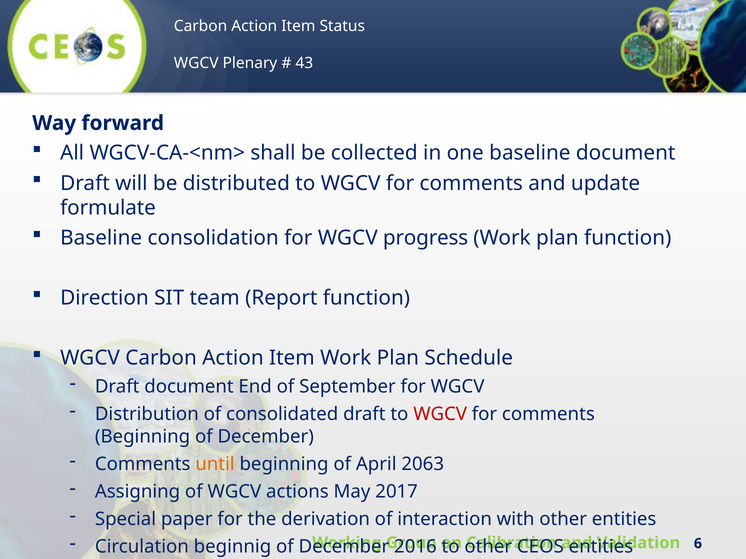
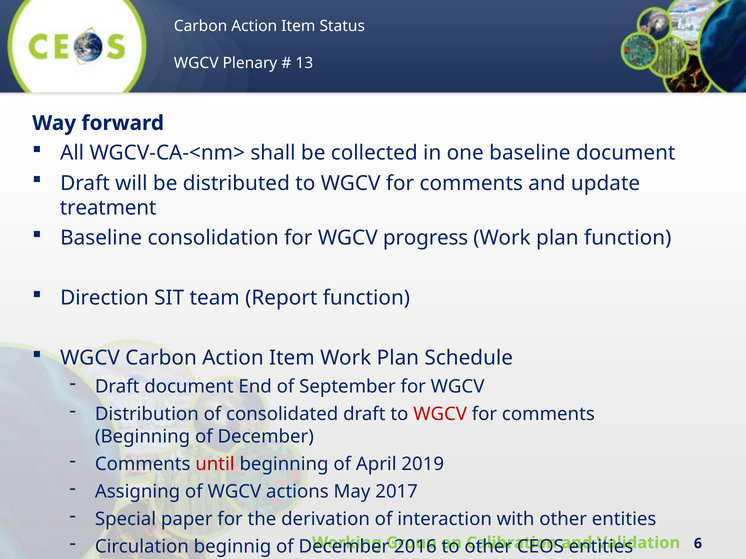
43: 43 -> 13
formulate: formulate -> treatment
until colour: orange -> red
2063: 2063 -> 2019
